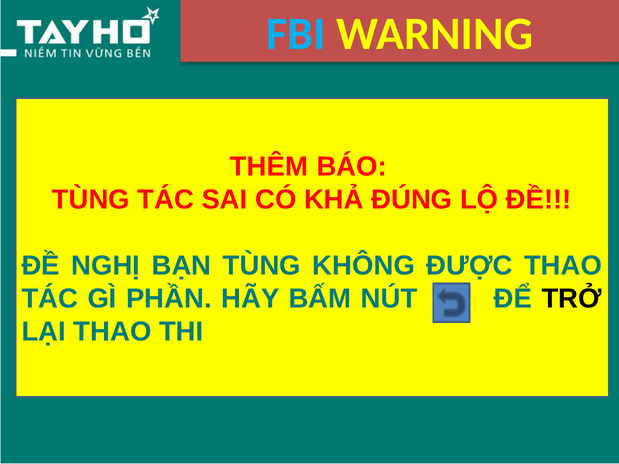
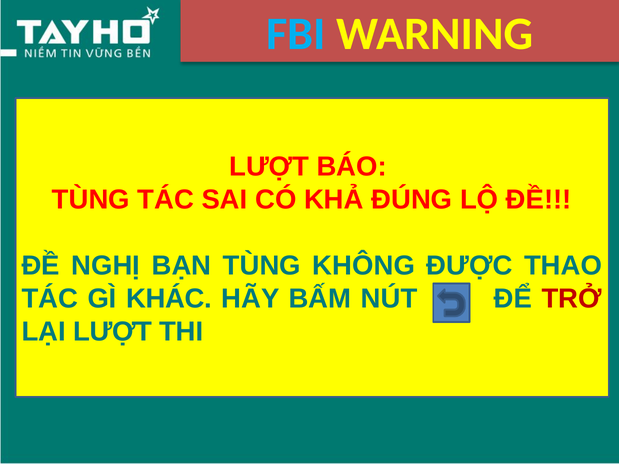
THÊM at (269, 167): THÊM -> LƯỢT
PHẦN: PHẦN -> KHÁC
TRỞ colour: black -> red
LẠI THAO: THAO -> LƯỢT
